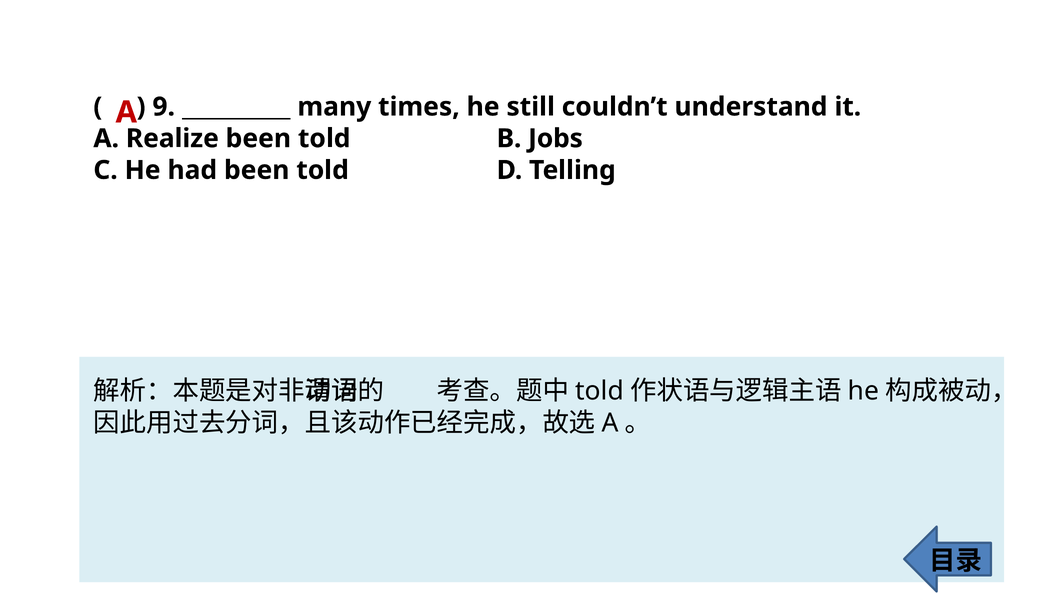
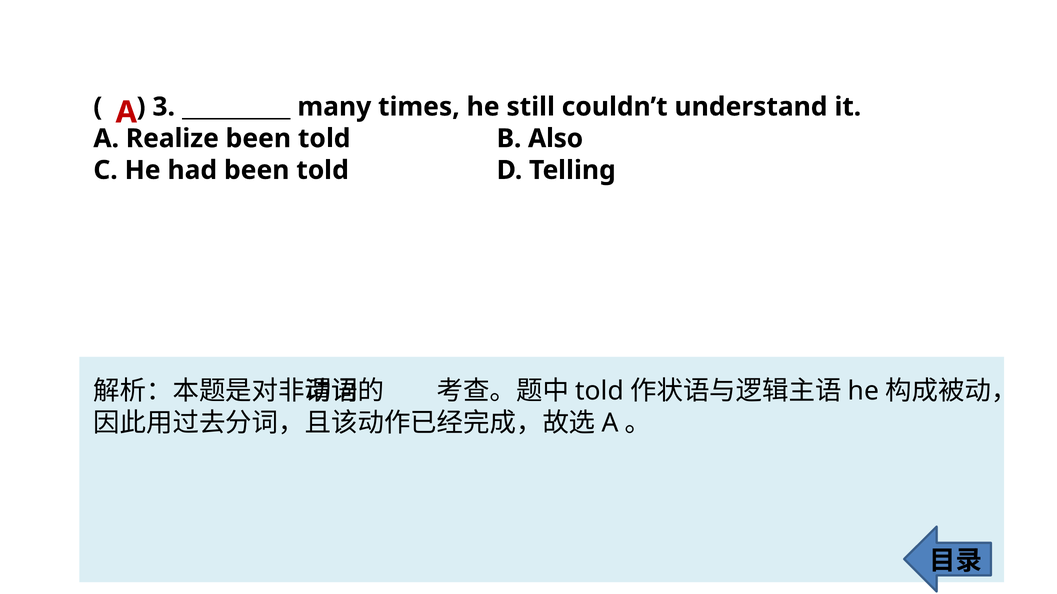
9: 9 -> 3
Jobs: Jobs -> Also
